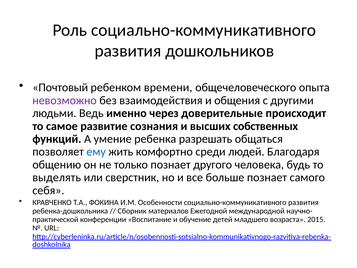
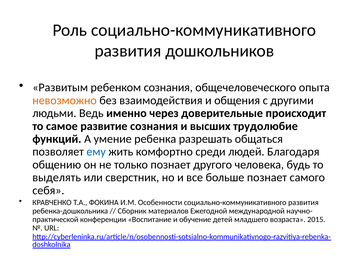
Почтовый: Почтовый -> Развитым
ребенком времени: времени -> сознания
невозможно colour: purple -> orange
собственных: собственных -> трудолюбие
